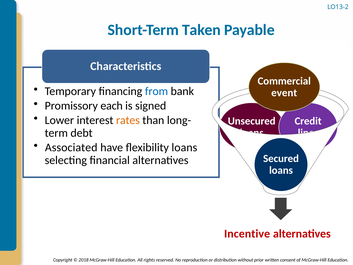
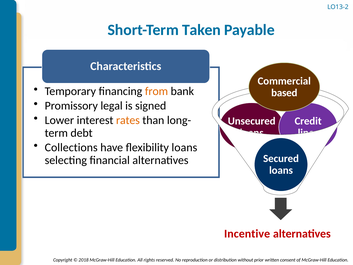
from colour: blue -> orange
event: event -> based
each: each -> legal
Associated: Associated -> Collections
